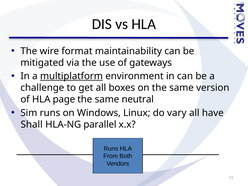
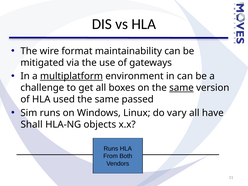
same at (181, 88) underline: none -> present
page: page -> used
neutral: neutral -> passed
parallel: parallel -> objects
